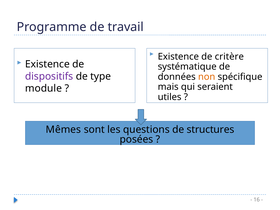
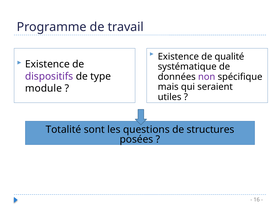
critère: critère -> qualité
non colour: orange -> purple
Mêmes: Mêmes -> Totalité
